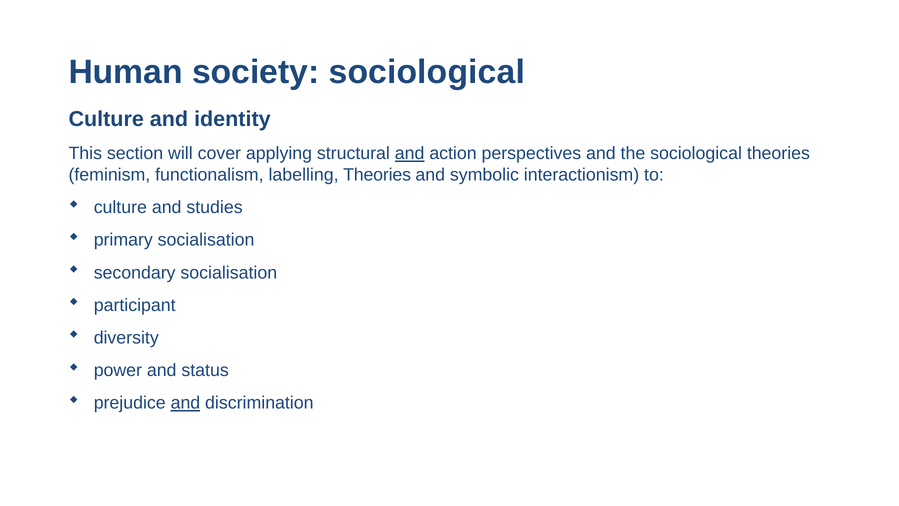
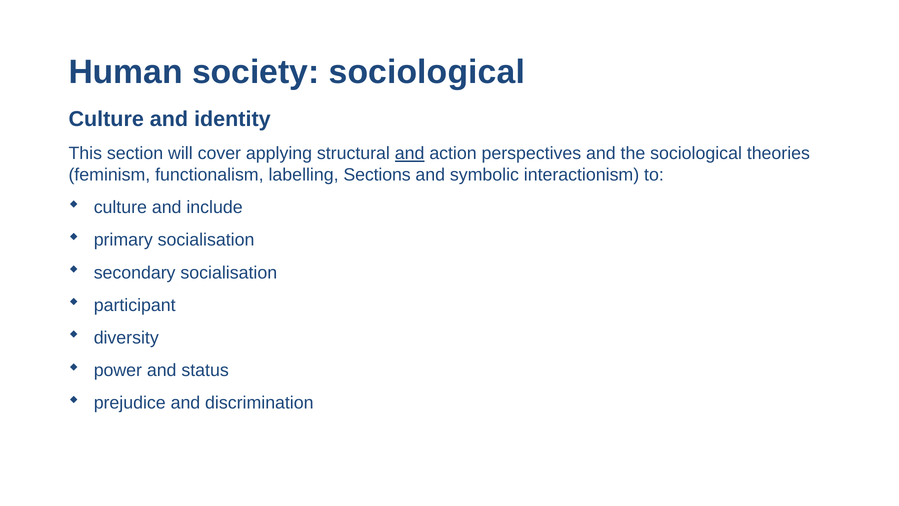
labelling Theories: Theories -> Sections
studies: studies -> include
and at (185, 403) underline: present -> none
